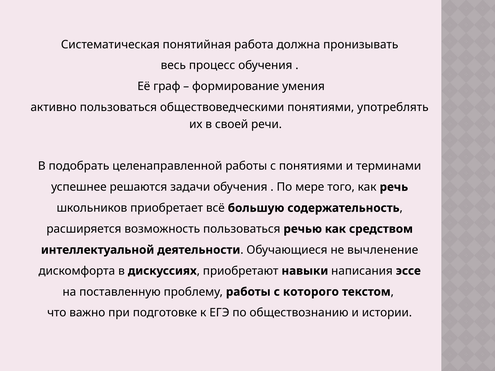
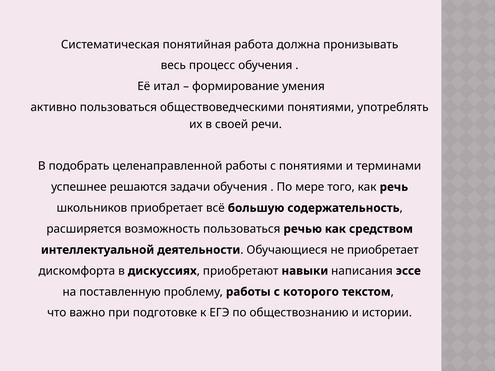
граф: граф -> итал
не вычленение: вычленение -> приобретает
